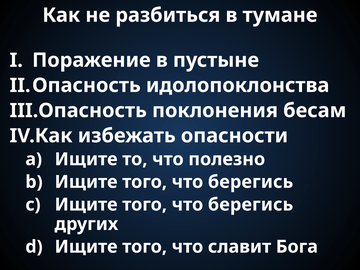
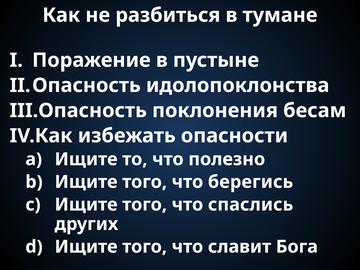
берегись at (251, 205): берегись -> спаслись
